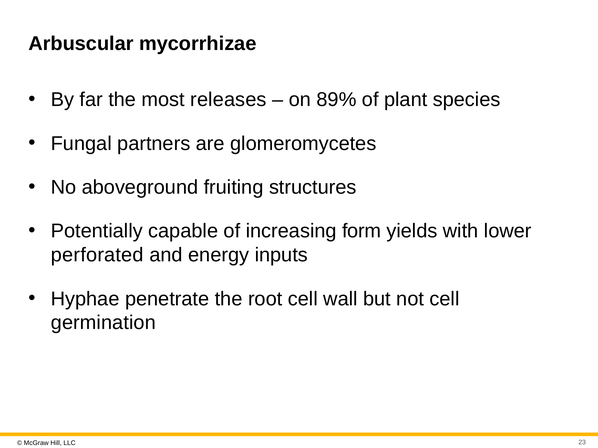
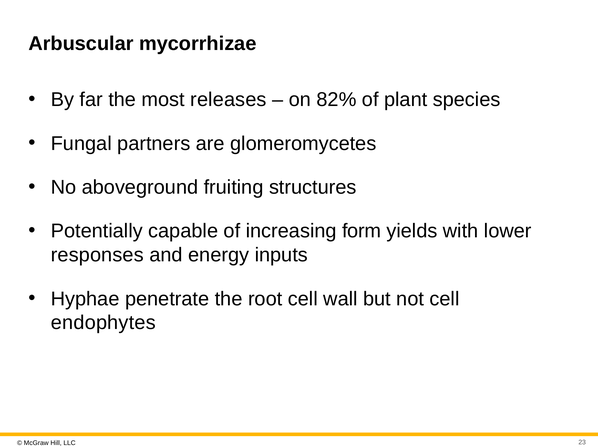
89%: 89% -> 82%
perforated: perforated -> responses
germination: germination -> endophytes
